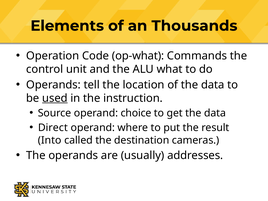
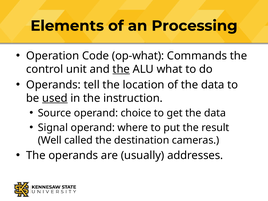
Thousands: Thousands -> Processing
the at (121, 69) underline: none -> present
Direct: Direct -> Signal
Into: Into -> Well
